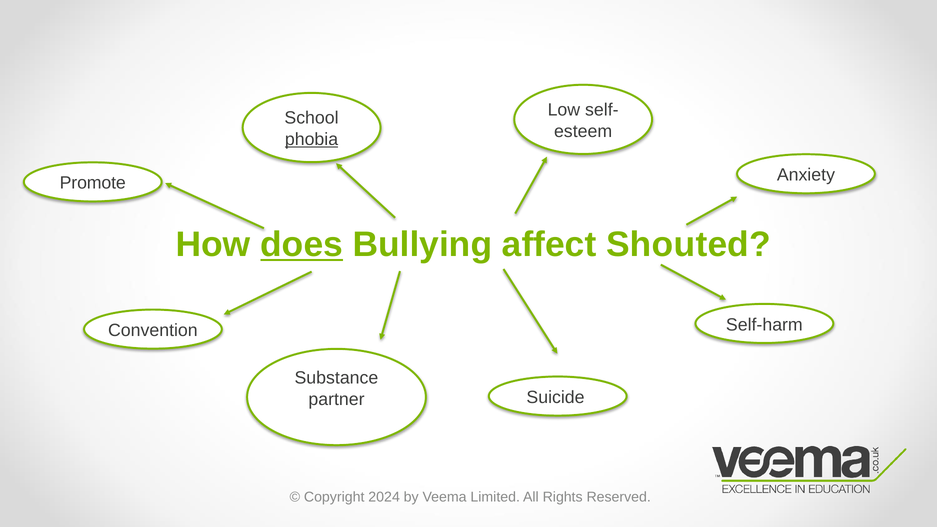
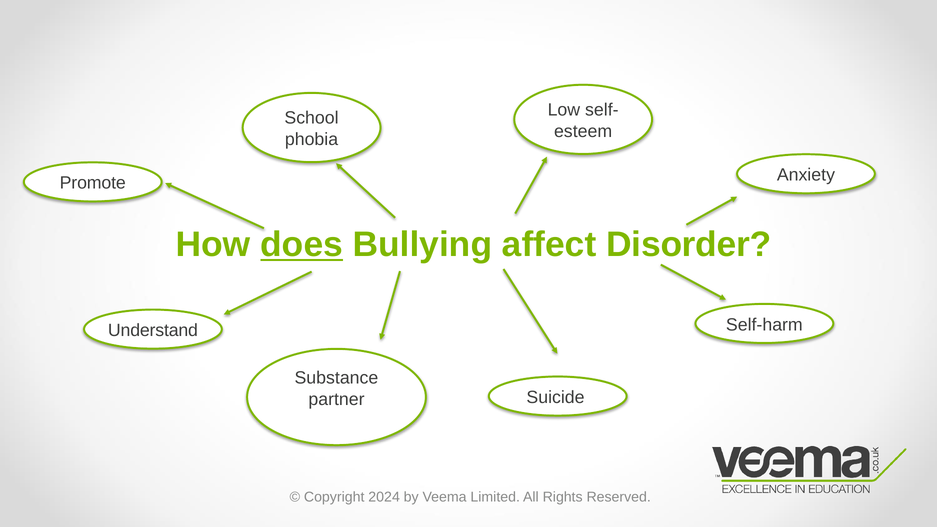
phobia underline: present -> none
Shouted: Shouted -> Disorder
Convention: Convention -> Understand
